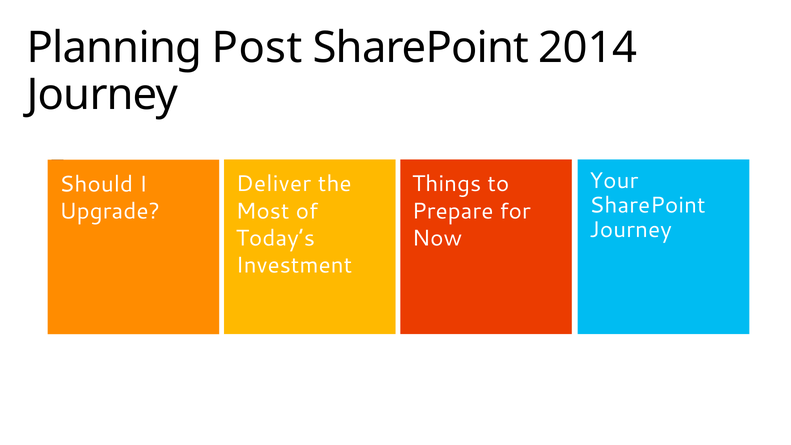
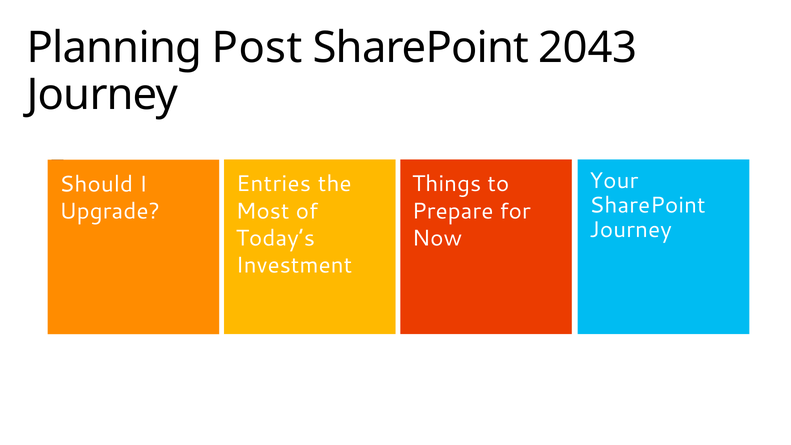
2014: 2014 -> 2043
Deliver: Deliver -> Entries
